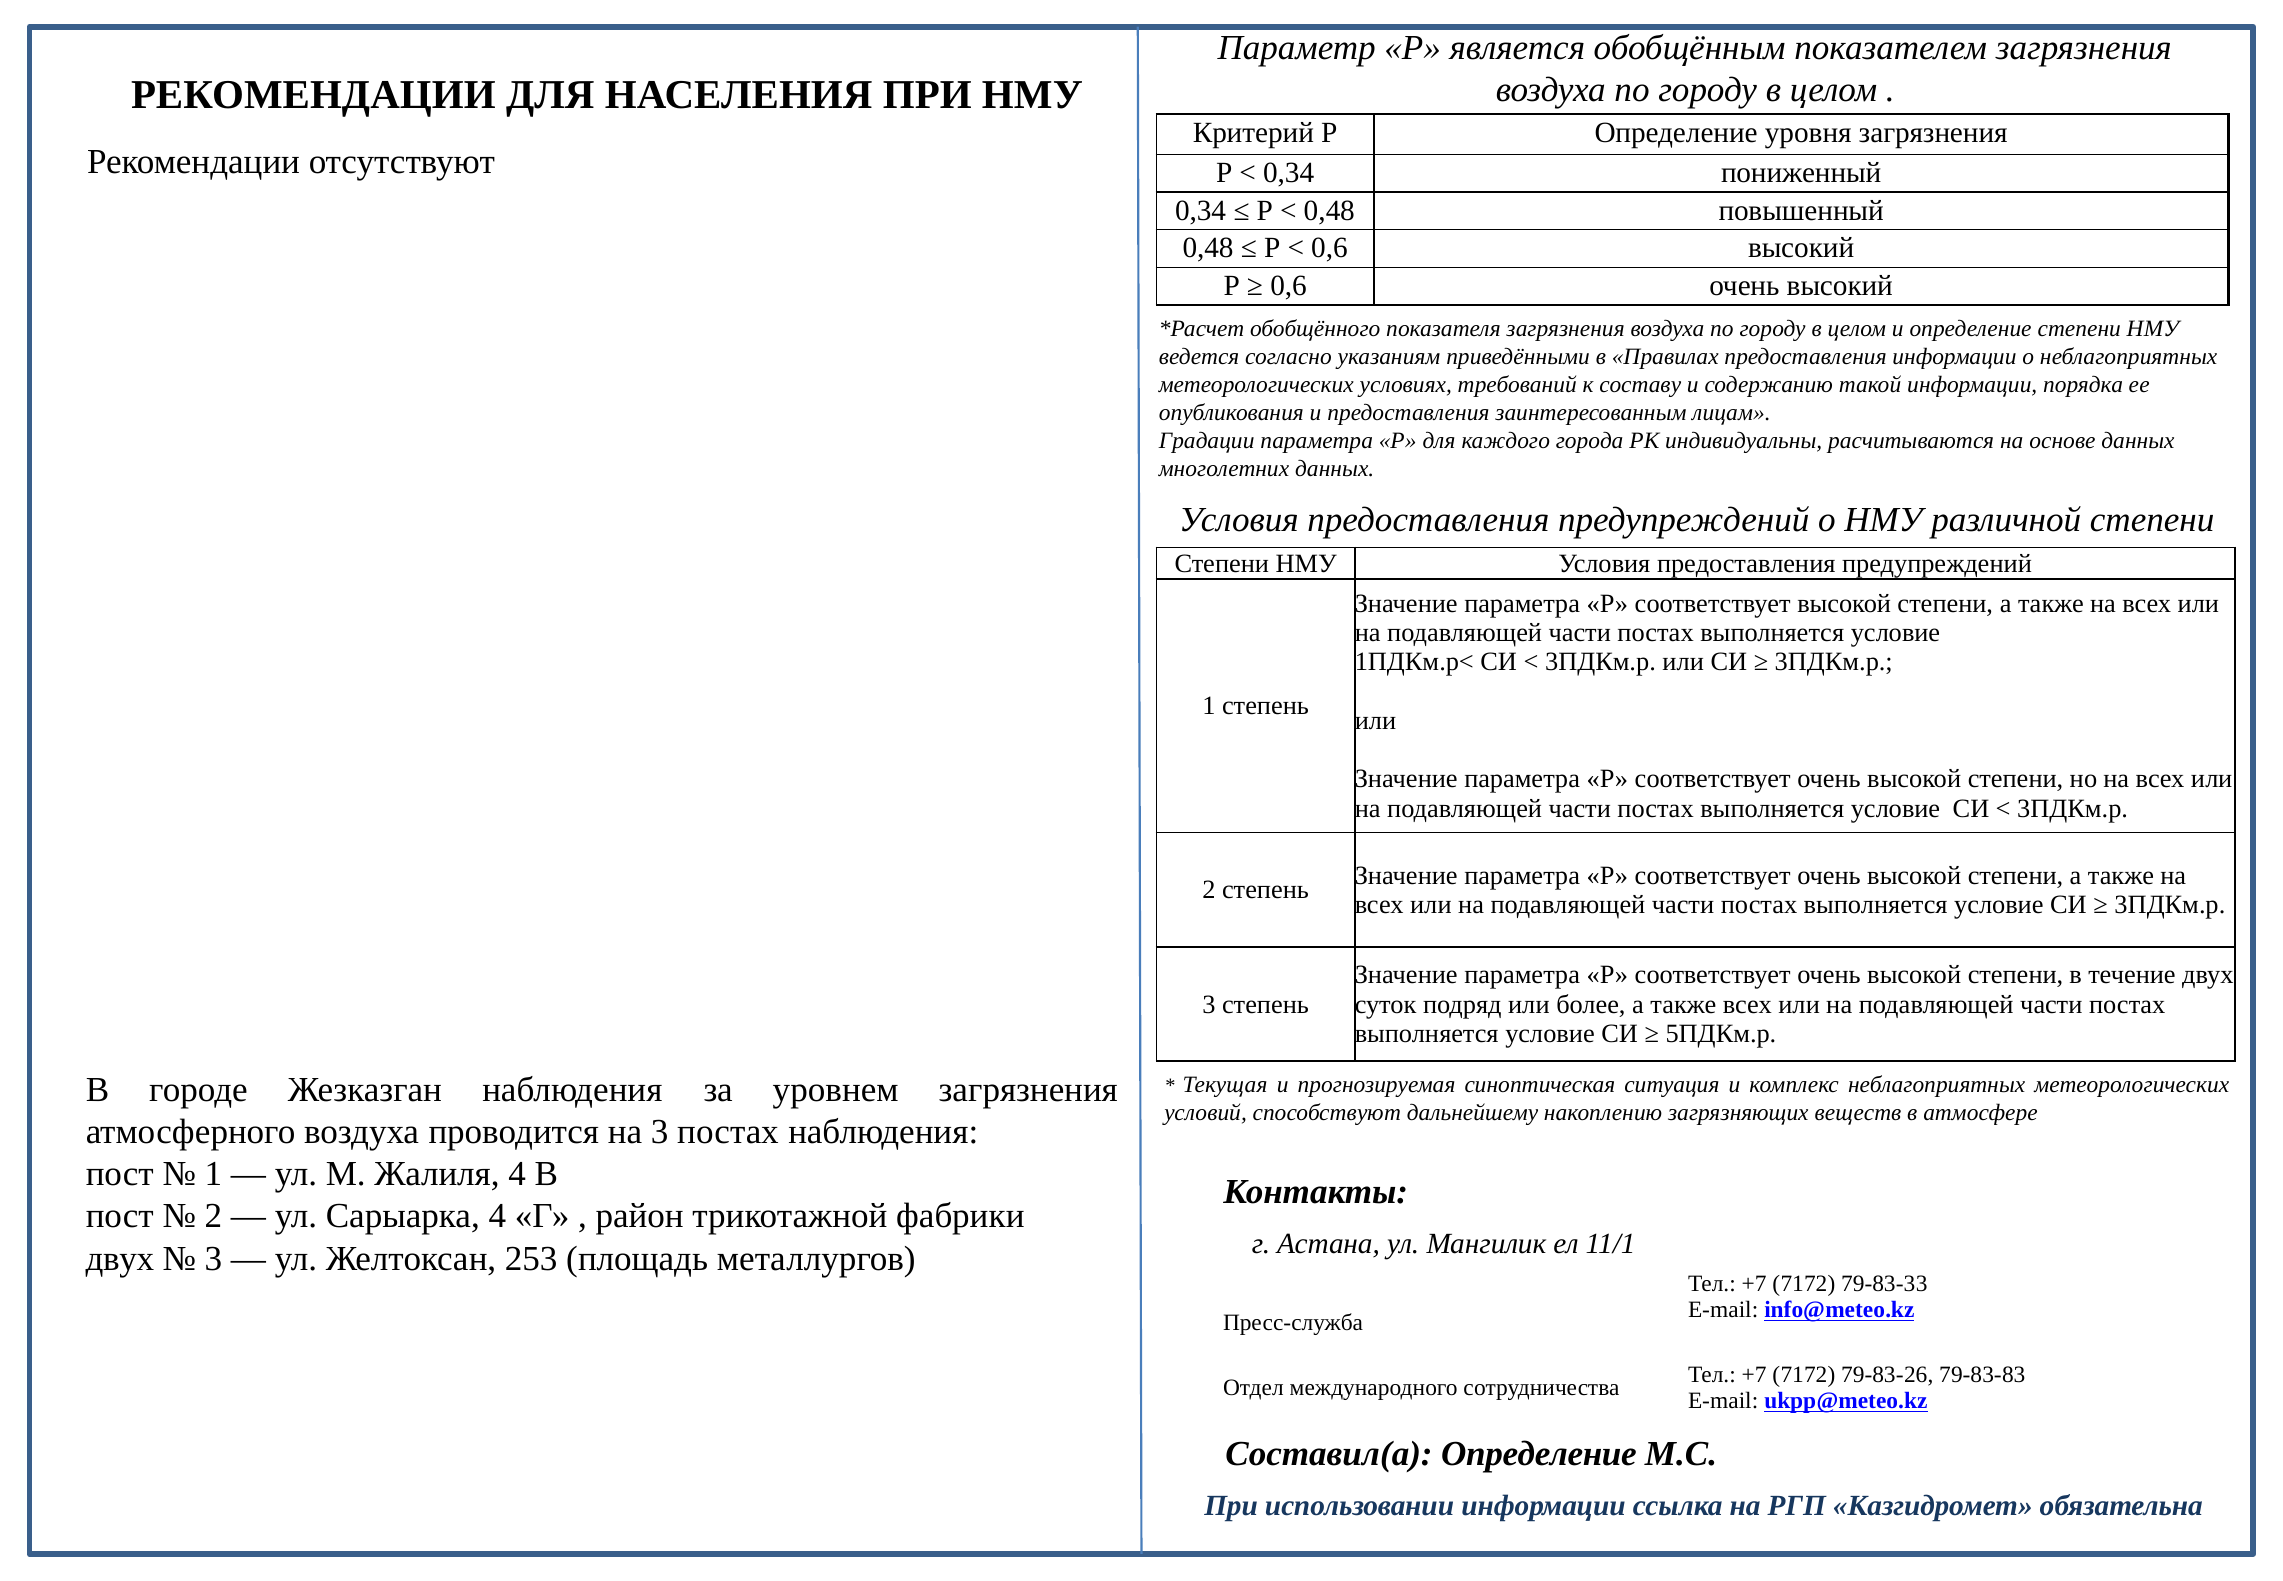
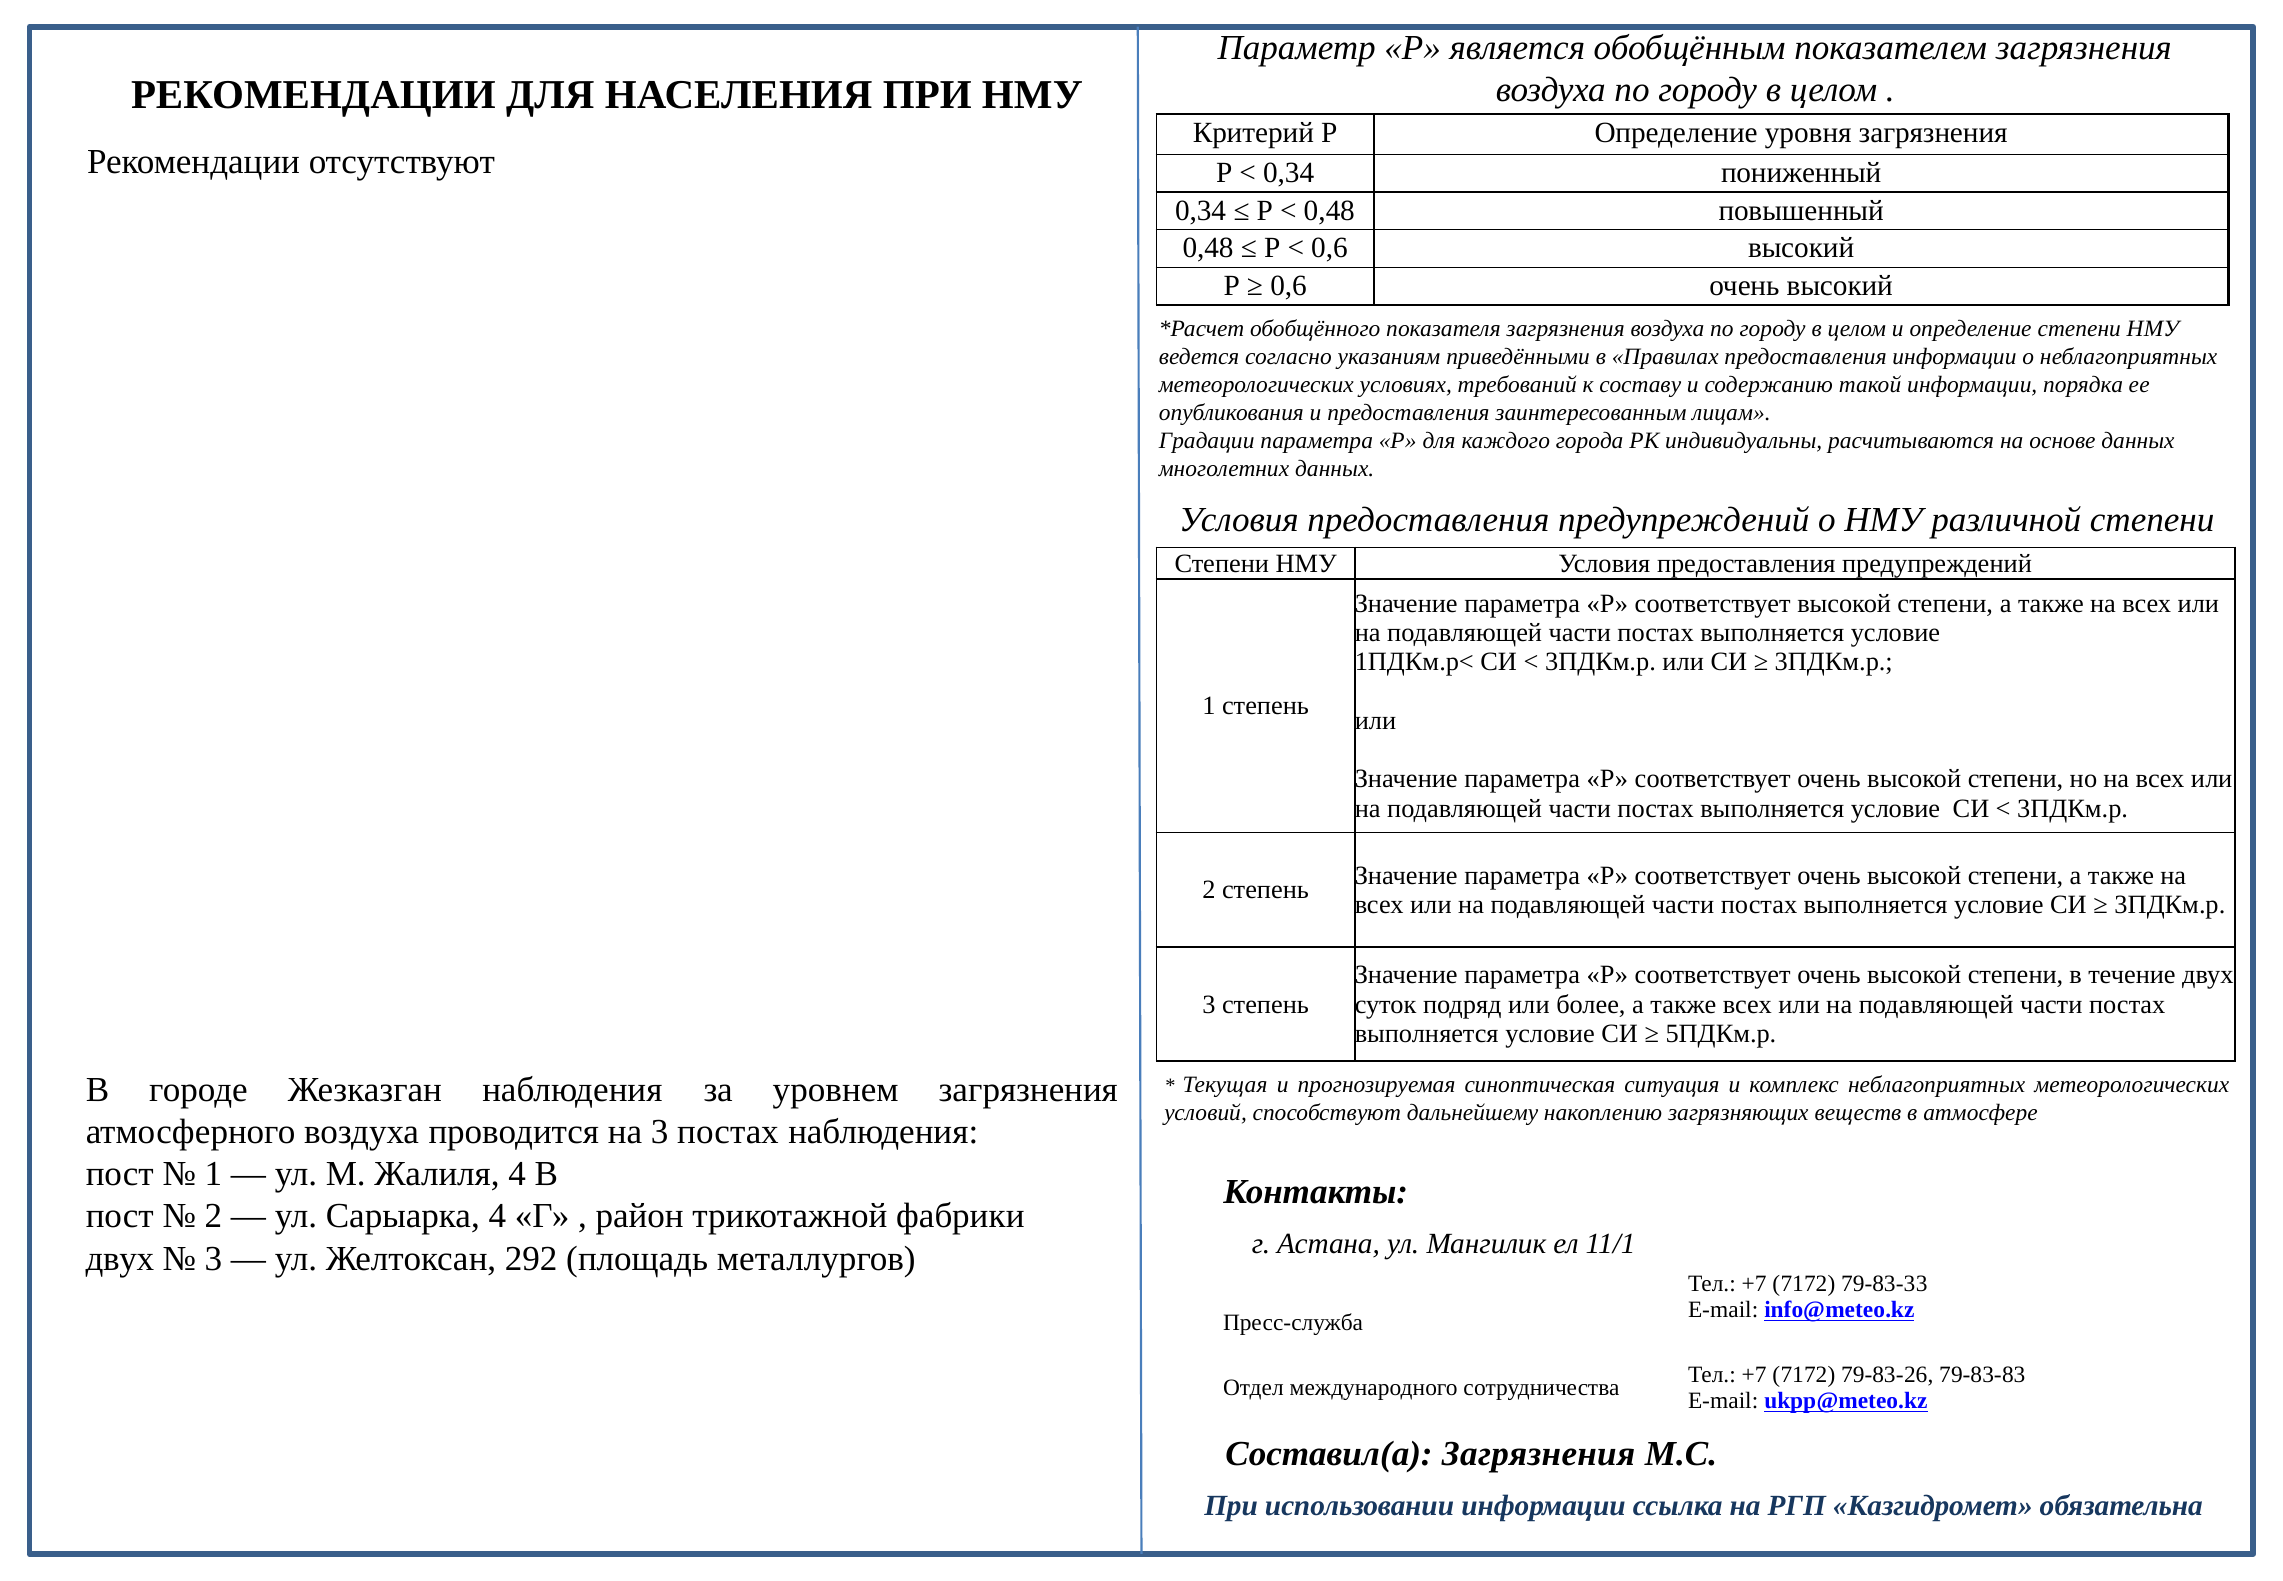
253: 253 -> 292
Составил(а Определение: Определение -> Загрязнения
